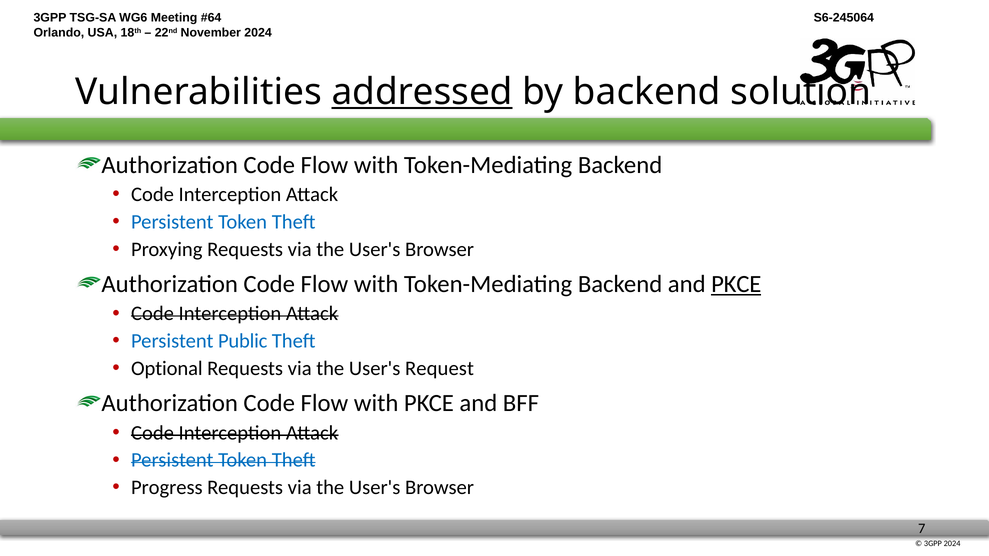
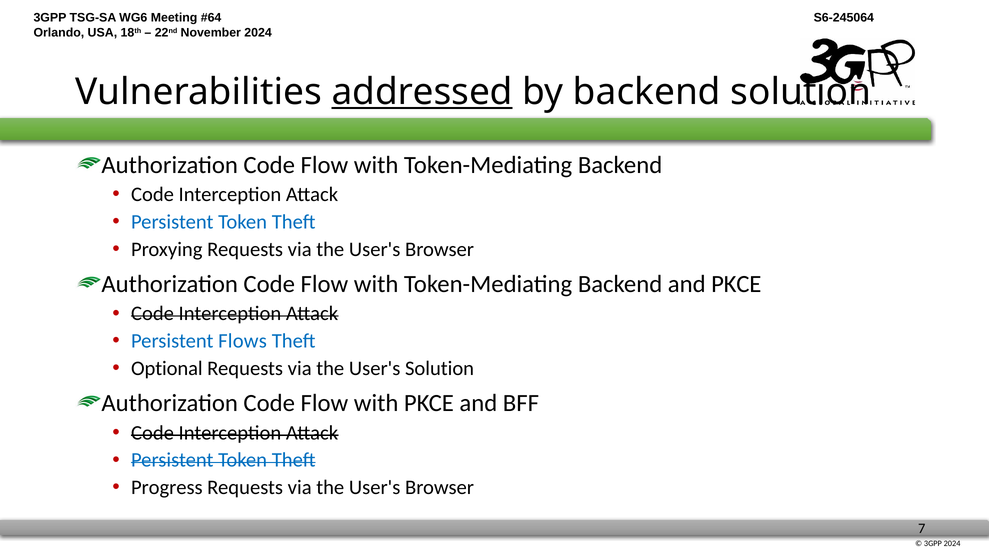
PKCE at (736, 284) underline: present -> none
Public: Public -> Flows
User's Request: Request -> Solution
